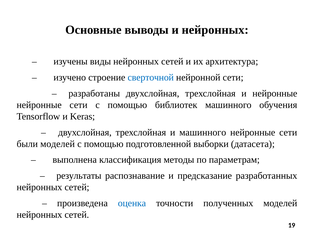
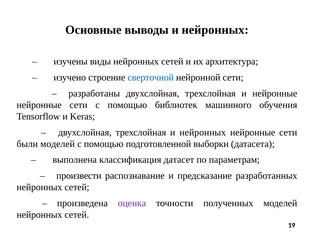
трехслойная и машинного: машинного -> нейронных
методы: методы -> датасет
результаты: результаты -> произвести
оценка colour: blue -> purple
